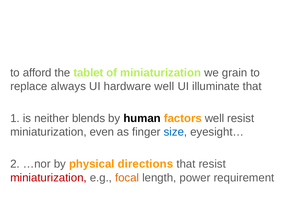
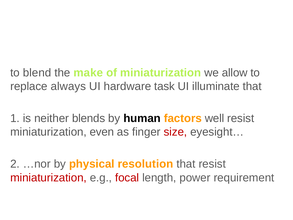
afford: afford -> blend
tablet: tablet -> make
grain: grain -> allow
hardware well: well -> task
size colour: blue -> red
directions: directions -> resolution
focal colour: orange -> red
